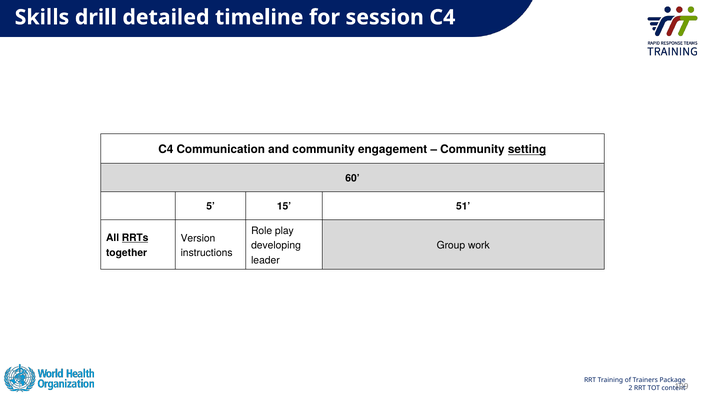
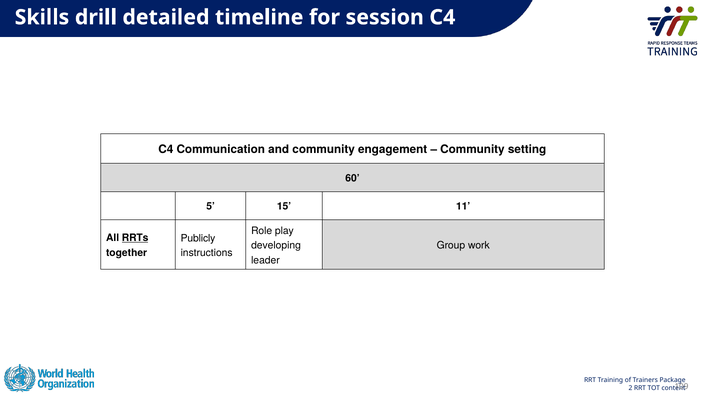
setting underline: present -> none
51: 51 -> 11
Version: Version -> Publicly
